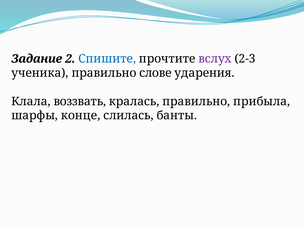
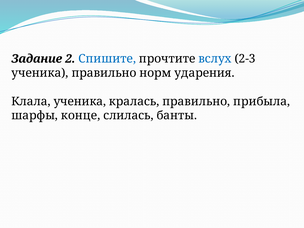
вслух colour: purple -> blue
слове: слове -> норм
Клала воззвать: воззвать -> ученика
